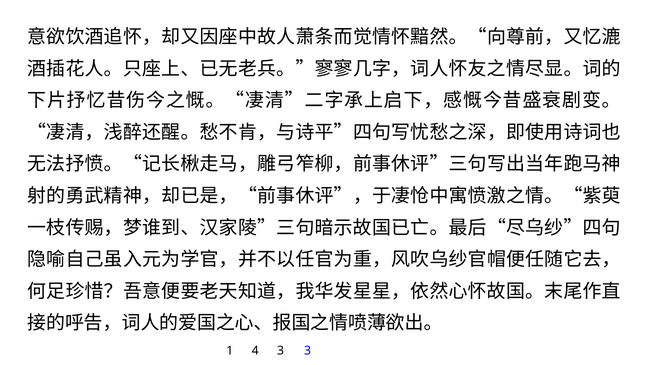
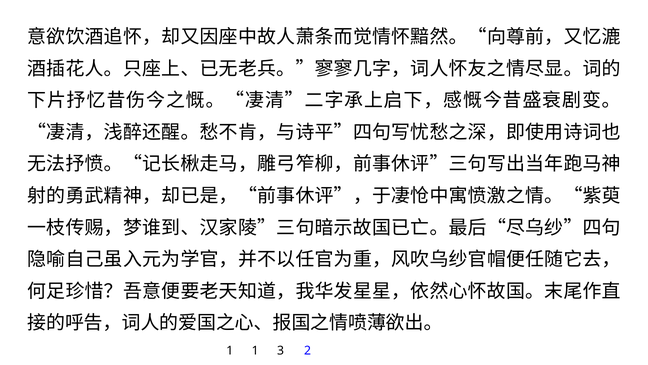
1 4: 4 -> 1
3 3: 3 -> 2
